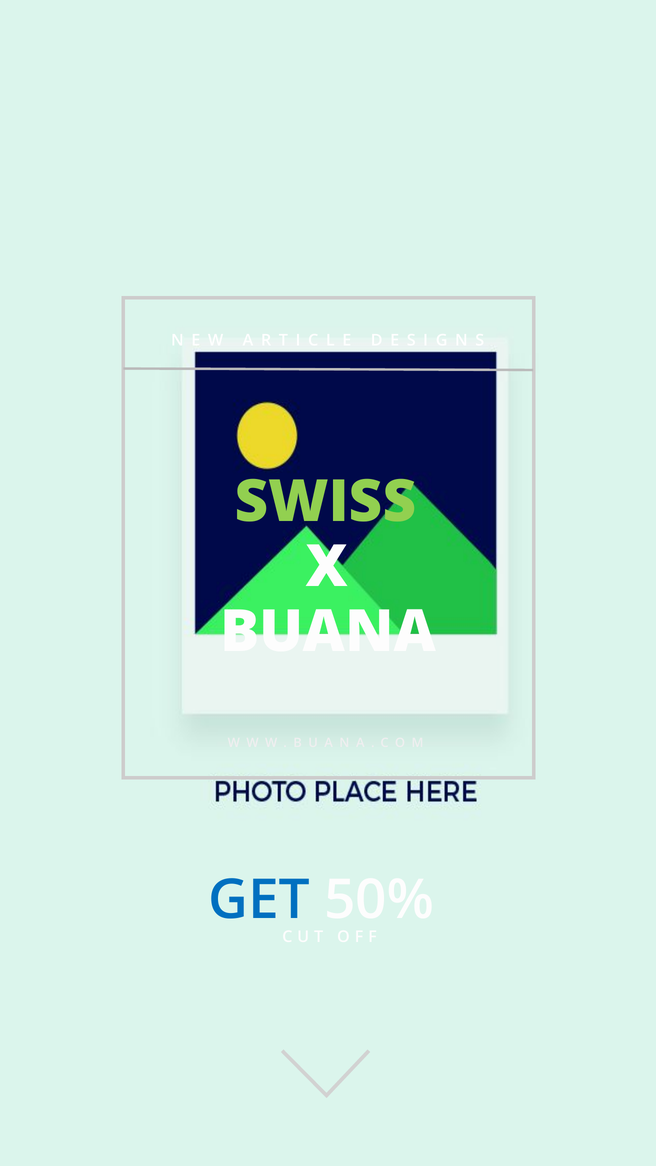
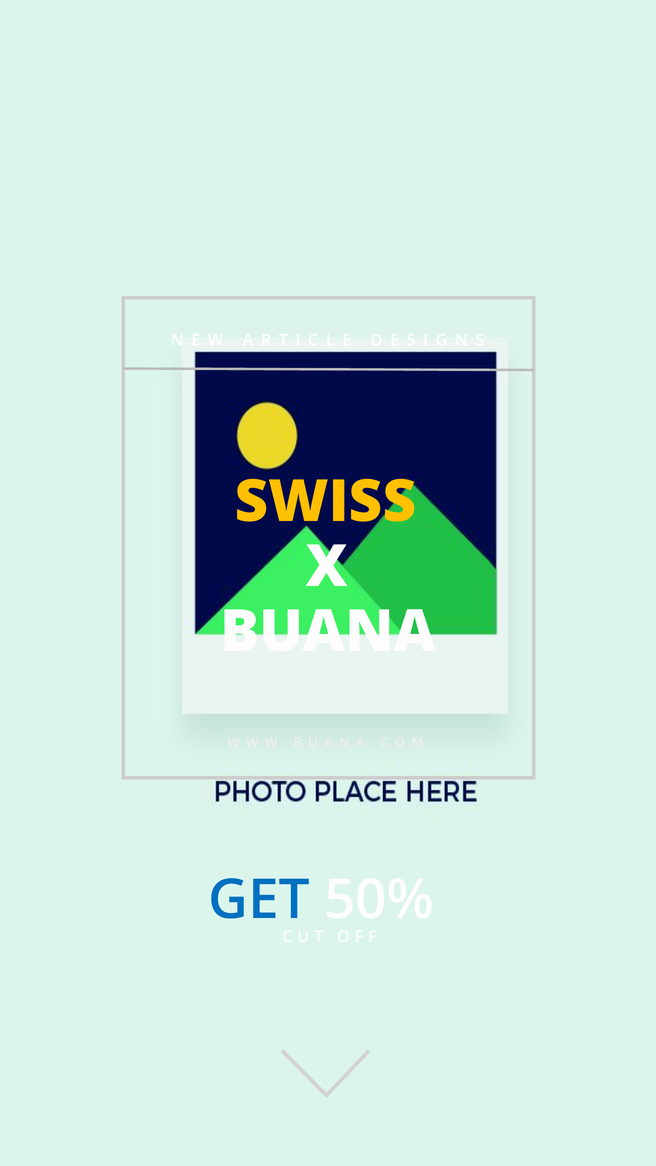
SWISS colour: light green -> yellow
